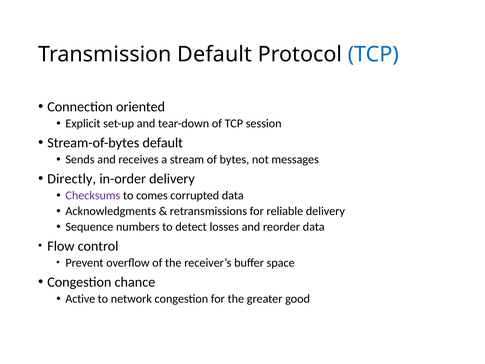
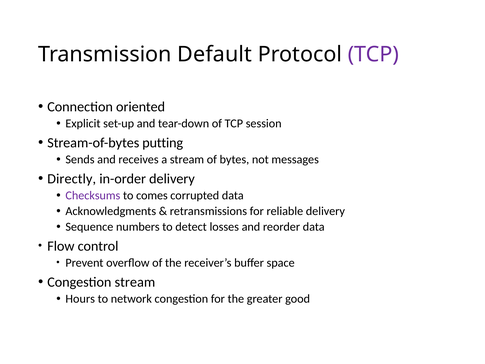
TCP at (373, 54) colour: blue -> purple
Stream-of-bytes default: default -> putting
Congestion chance: chance -> stream
Active: Active -> Hours
